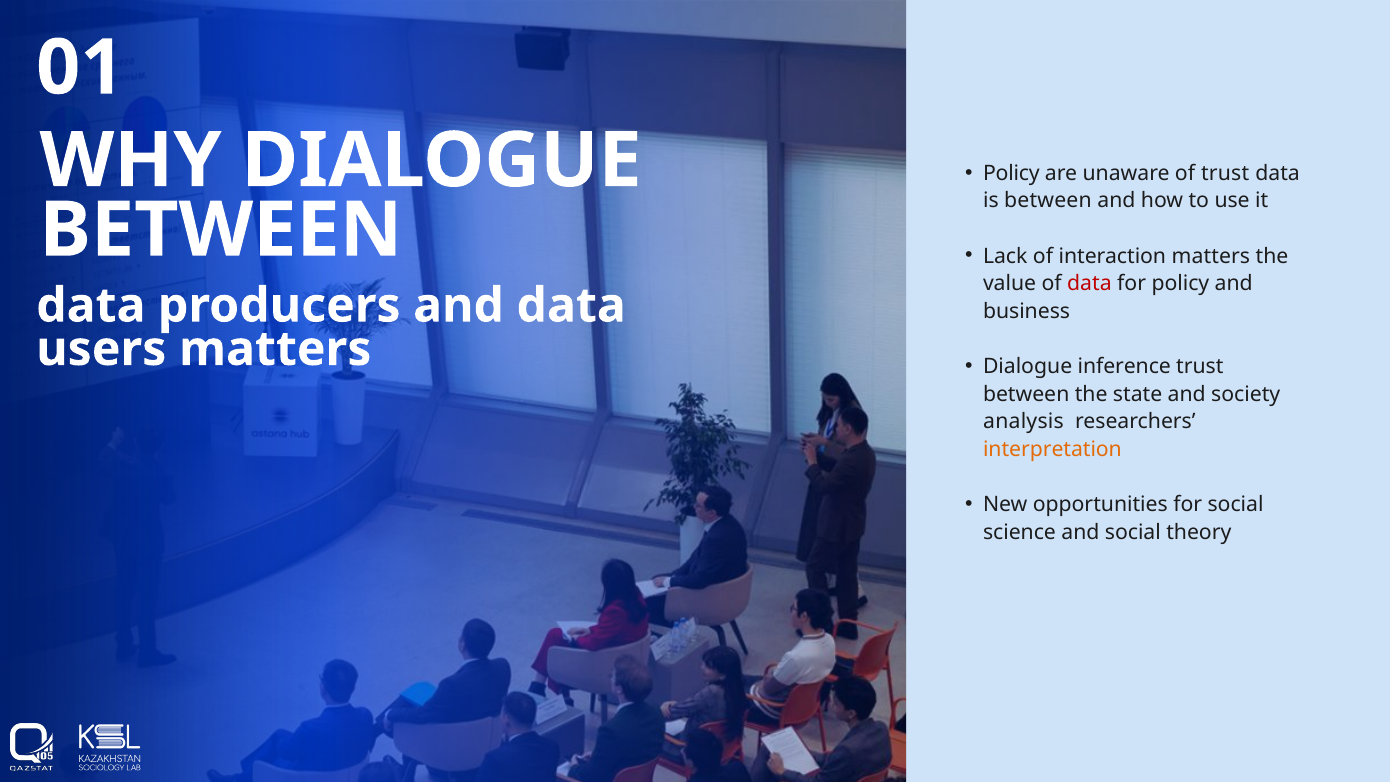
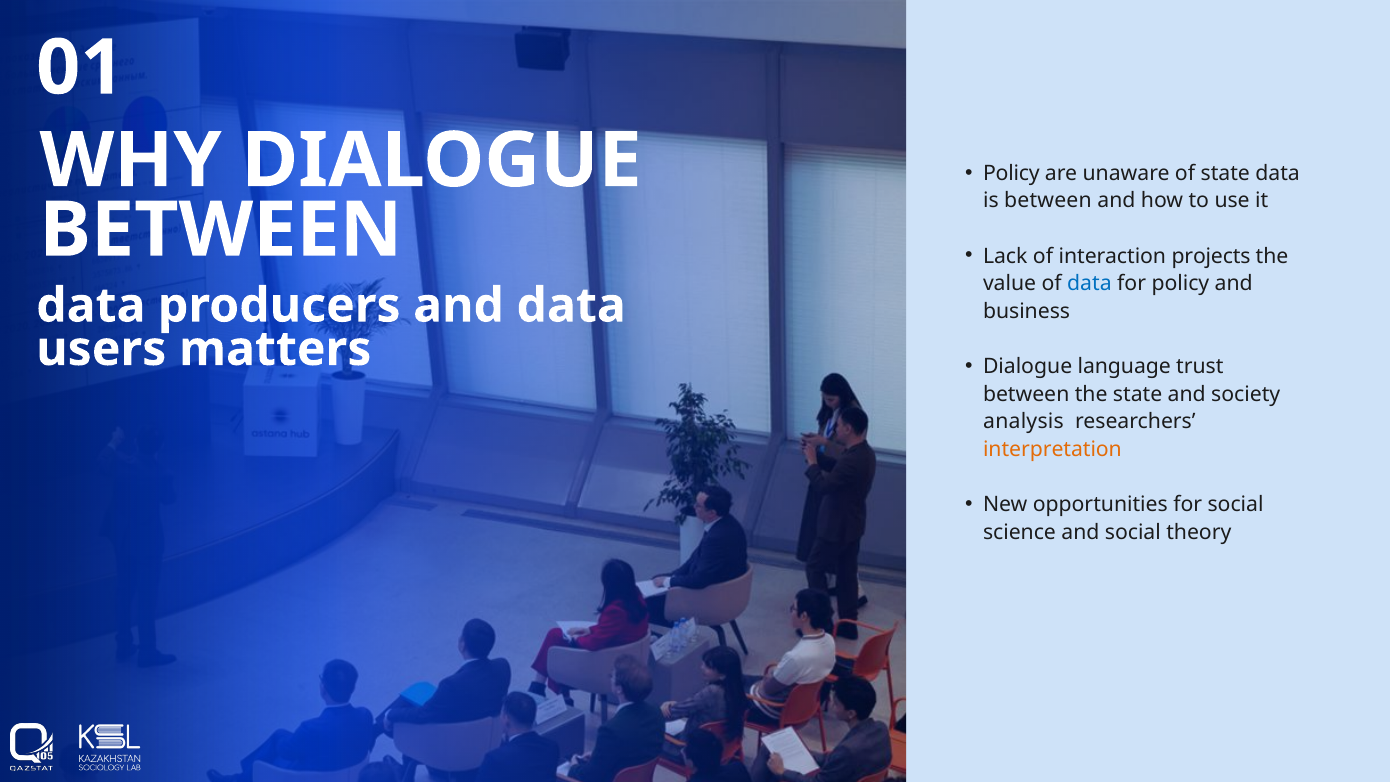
of trust: trust -> state
interaction matters: matters -> projects
data at (1089, 284) colour: red -> blue
inference: inference -> language
